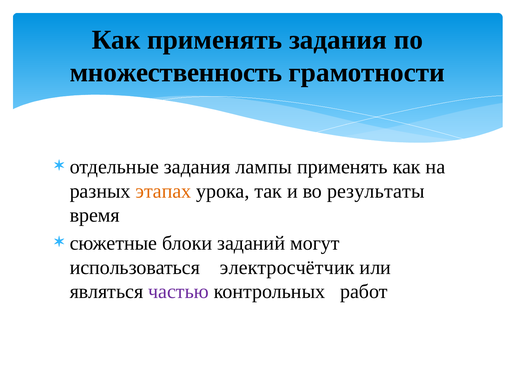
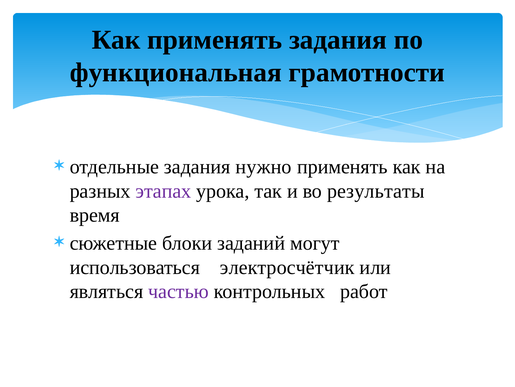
множественность: множественность -> функциональная
лампы: лампы -> нужно
этапах colour: orange -> purple
